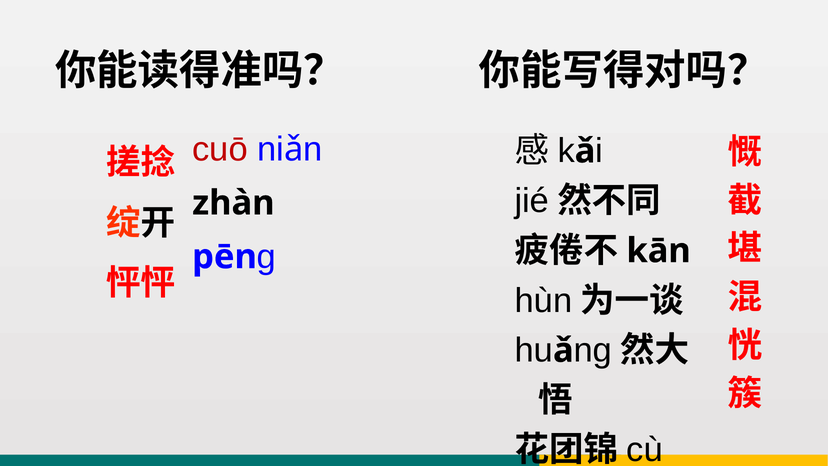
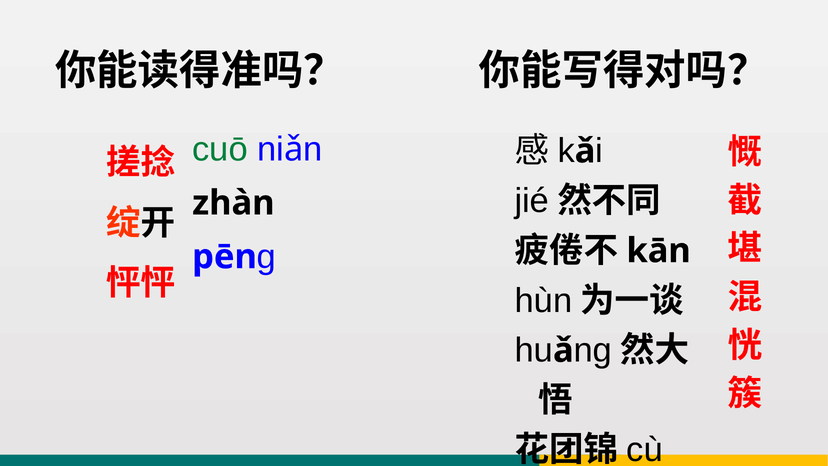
cuō colour: red -> green
